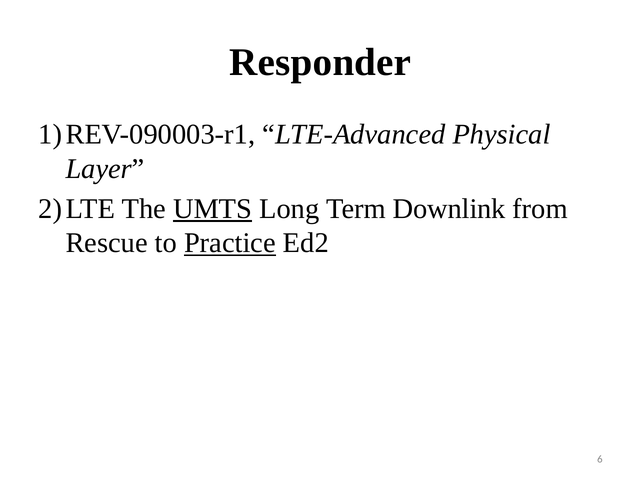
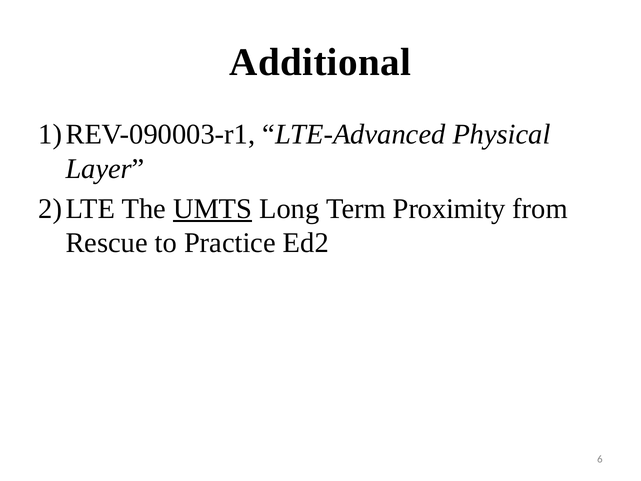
Responder: Responder -> Additional
Downlink: Downlink -> Proximity
Practice underline: present -> none
